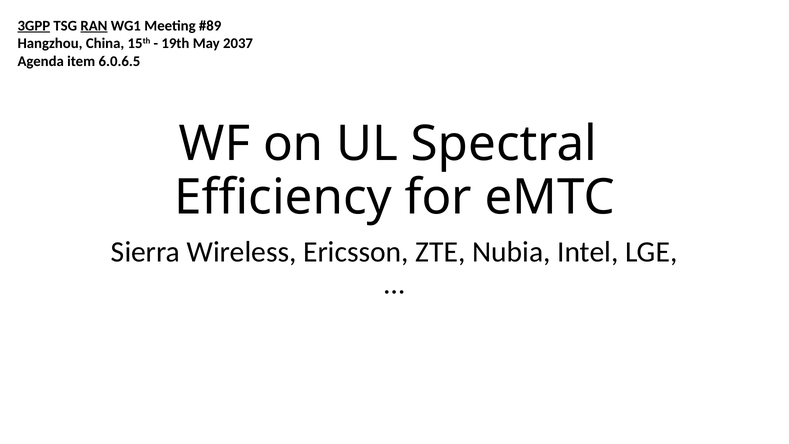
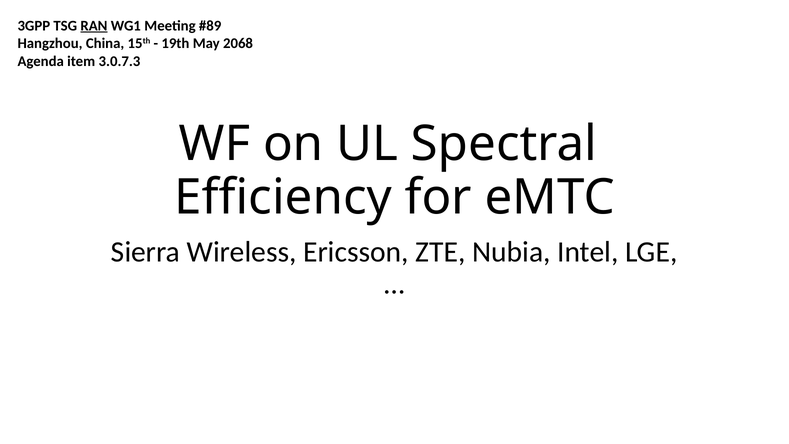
3GPP underline: present -> none
2037: 2037 -> 2068
6.0.6.5: 6.0.6.5 -> 3.0.7.3
